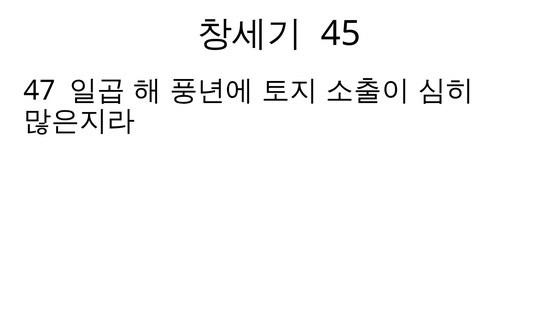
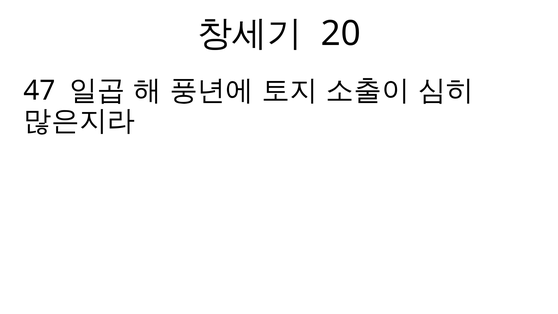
45: 45 -> 20
